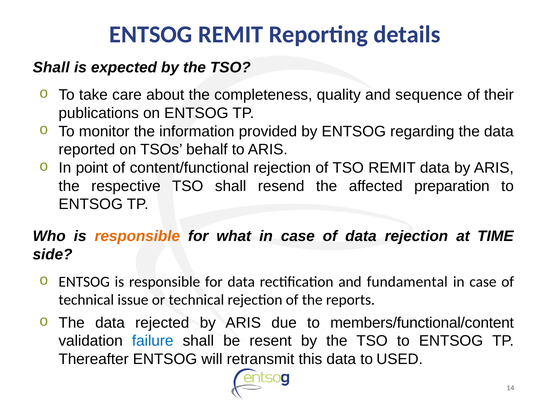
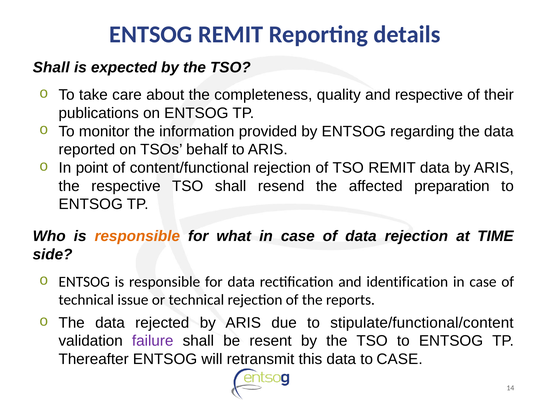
and sequence: sequence -> respective
fundamental: fundamental -> identification
members/functional/content: members/functional/content -> stipulate/functional/content
failure colour: blue -> purple
to USED: USED -> CASE
